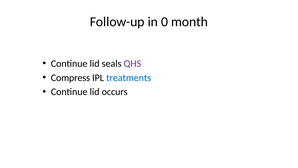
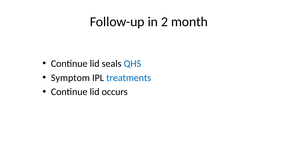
0: 0 -> 2
QHS colour: purple -> blue
Compress: Compress -> Symptom
